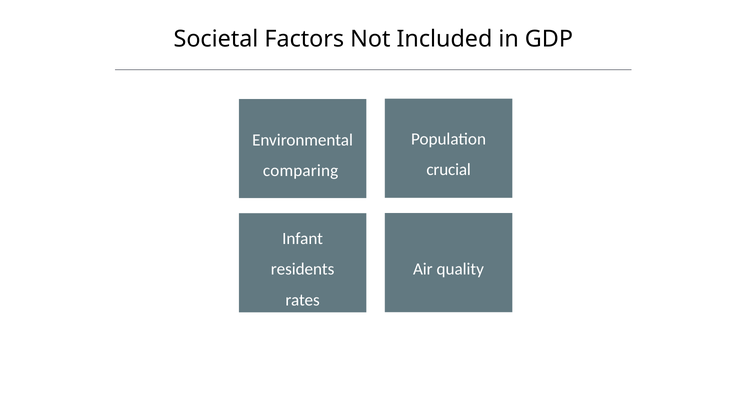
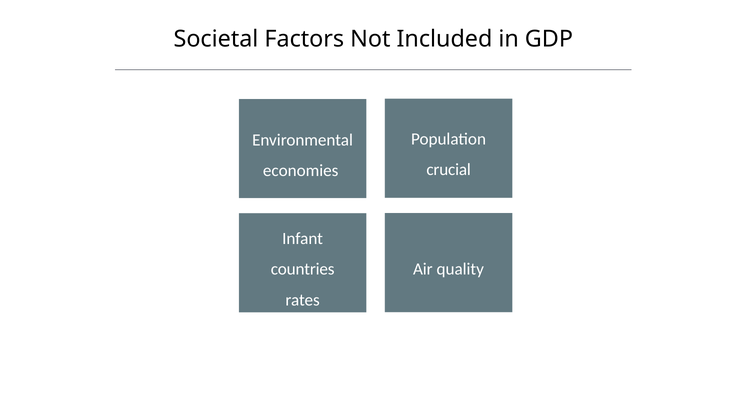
comparing: comparing -> economies
residents: residents -> countries
